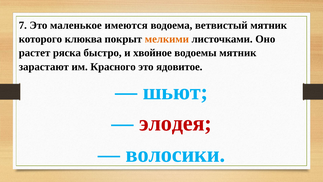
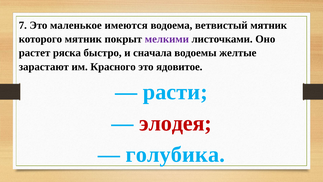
которого клюква: клюква -> мятник
мелкими colour: orange -> purple
хвойное: хвойное -> сначала
водоемы мятник: мятник -> желтые
шьют: шьют -> расти
волосики: волосики -> голубика
